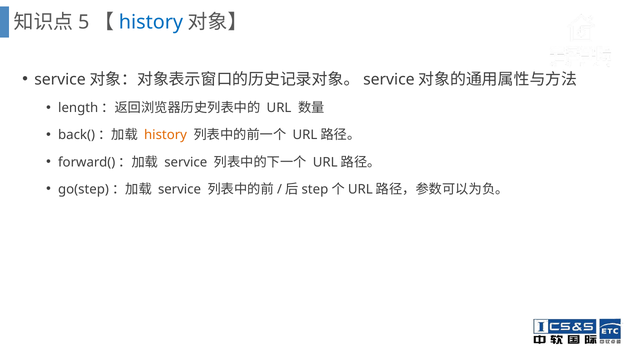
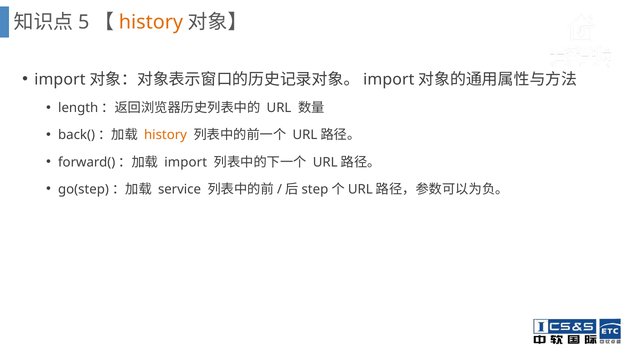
history at (151, 22) colour: blue -> orange
service at (60, 79): service -> import
service at (389, 79): service -> import
service at (186, 162): service -> import
